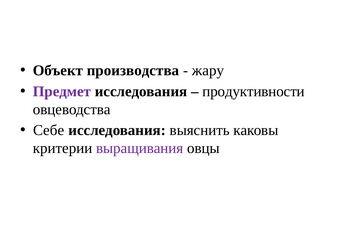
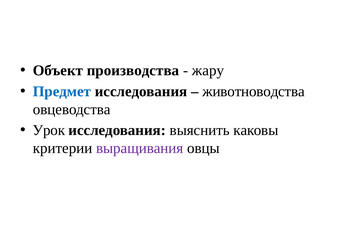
Предмет colour: purple -> blue
продуктивности: продуктивности -> животноводства
Себе: Себе -> Урок
